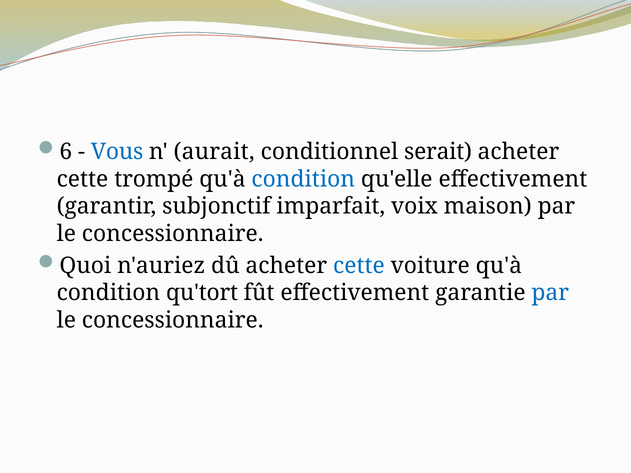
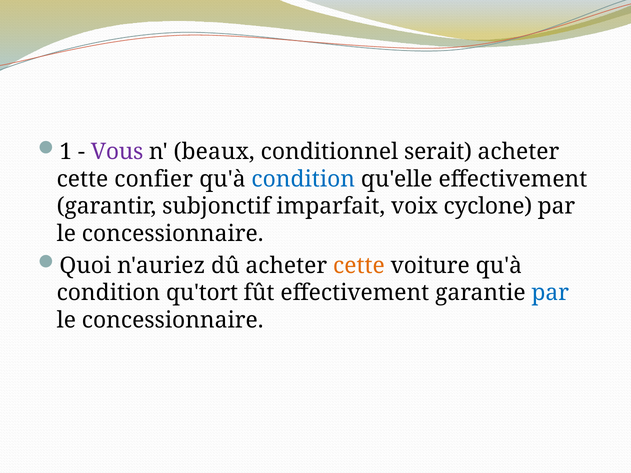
6: 6 -> 1
Vous colour: blue -> purple
aurait: aurait -> beaux
trompé: trompé -> confier
maison: maison -> cyclone
cette at (359, 266) colour: blue -> orange
